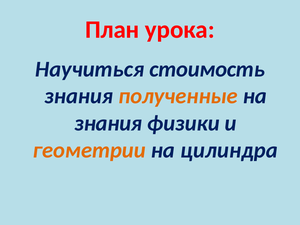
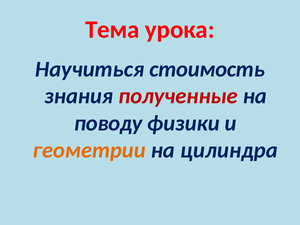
План: План -> Тема
полученные colour: orange -> red
знания at (108, 123): знания -> поводу
